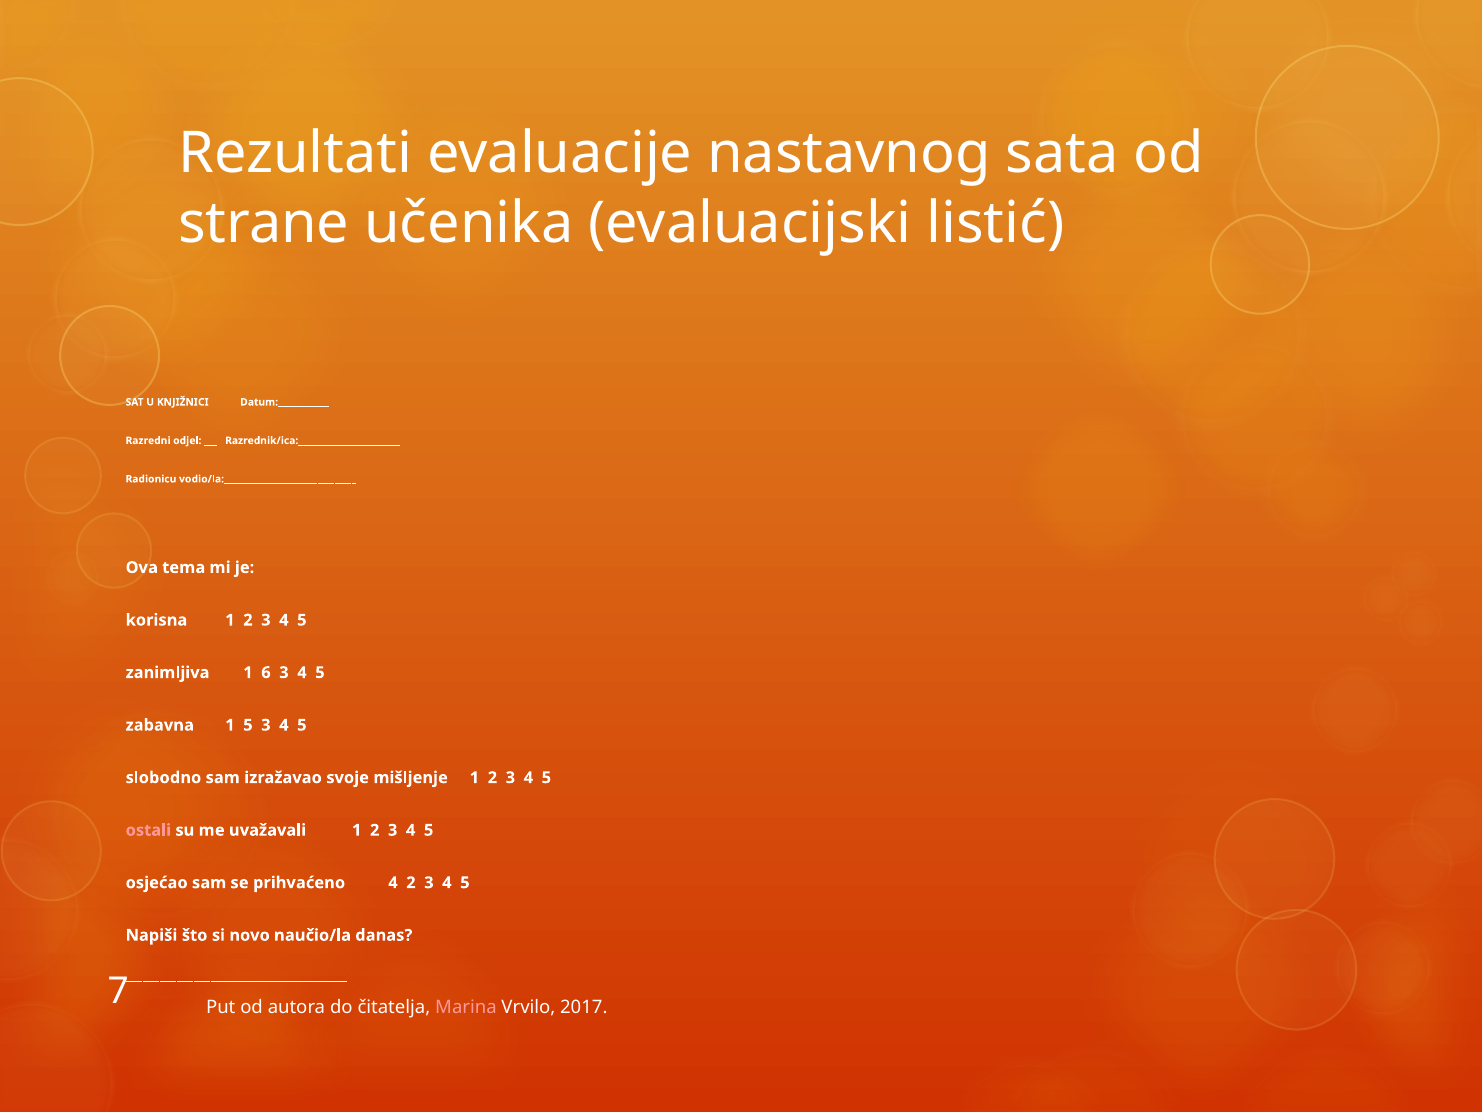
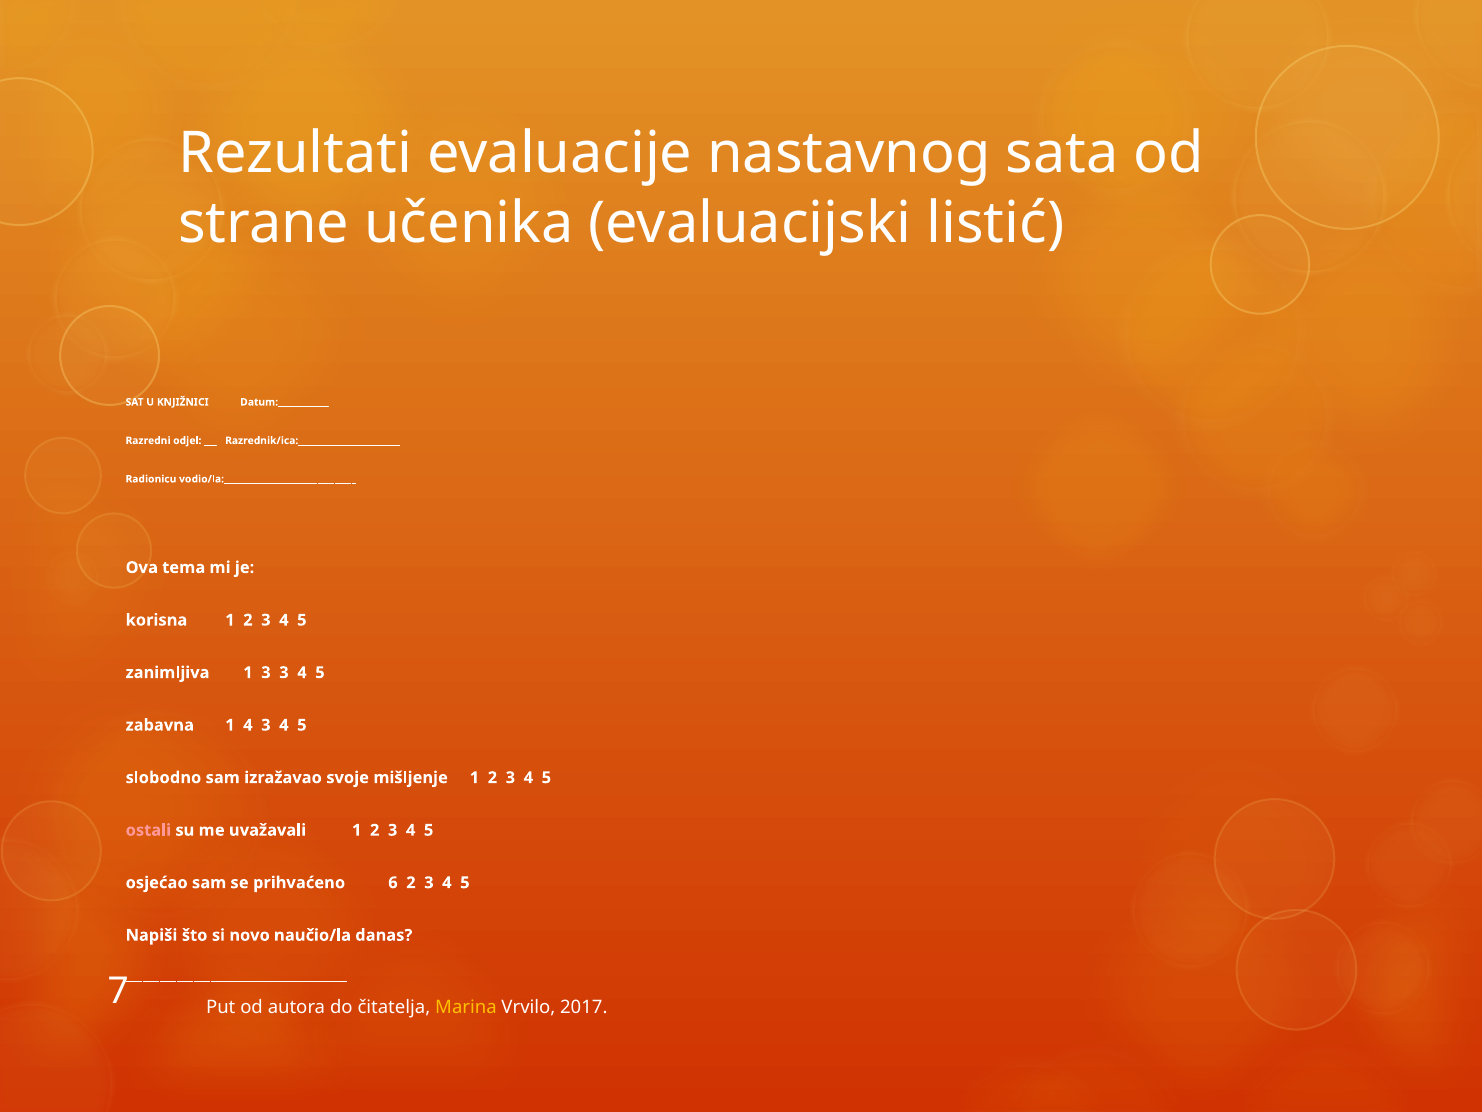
1 6: 6 -> 3
1 5: 5 -> 4
prihvaćeno 4: 4 -> 6
Marina colour: pink -> yellow
